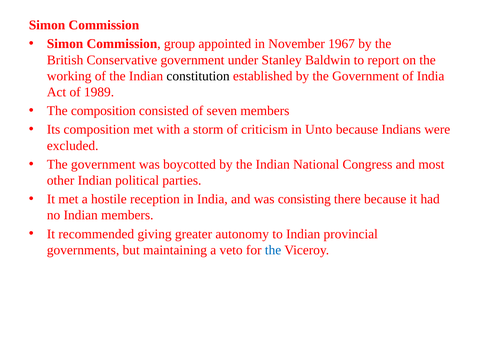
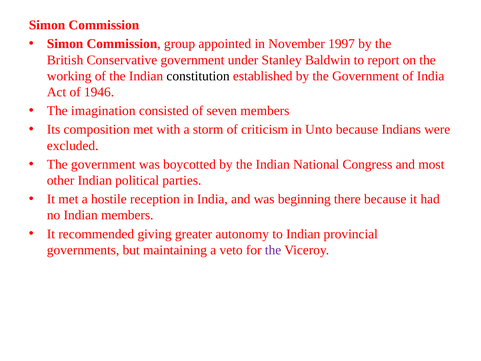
1967: 1967 -> 1997
1989: 1989 -> 1946
The composition: composition -> imagination
consisting: consisting -> beginning
the at (273, 250) colour: blue -> purple
